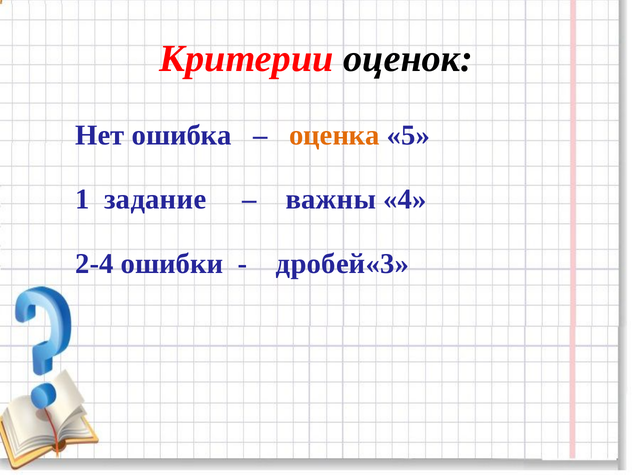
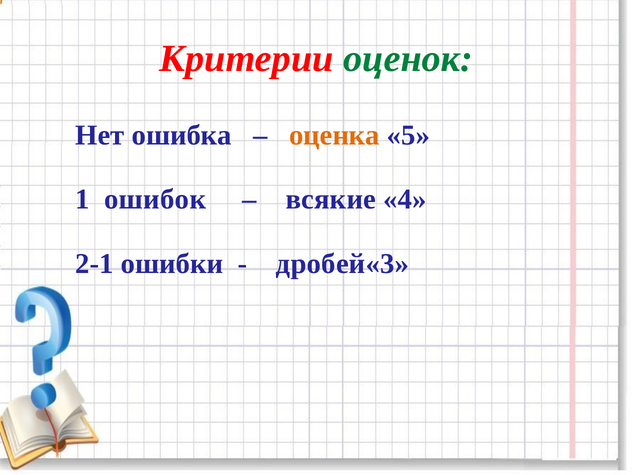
оценок colour: black -> green
задание: задание -> ошибок
важны: важны -> всякие
2-4: 2-4 -> 2-1
